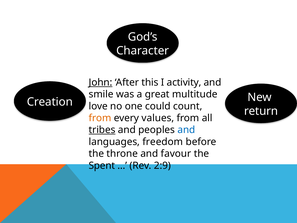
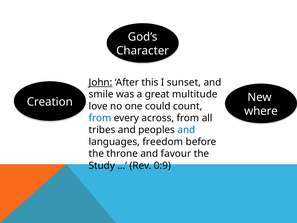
activity: activity -> sunset
return: return -> where
from at (100, 118) colour: orange -> blue
values: values -> across
tribes underline: present -> none
Spent: Spent -> Study
2:9: 2:9 -> 0:9
